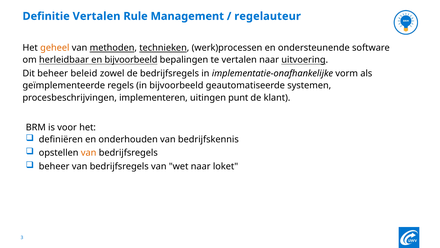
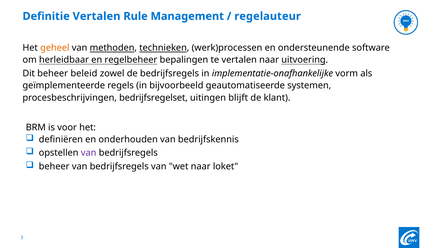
en bijvoorbeeld: bijvoorbeeld -> regelbeheer
implementeren: implementeren -> bedrijfsregelset
punt: punt -> blijft
van at (89, 153) colour: orange -> purple
